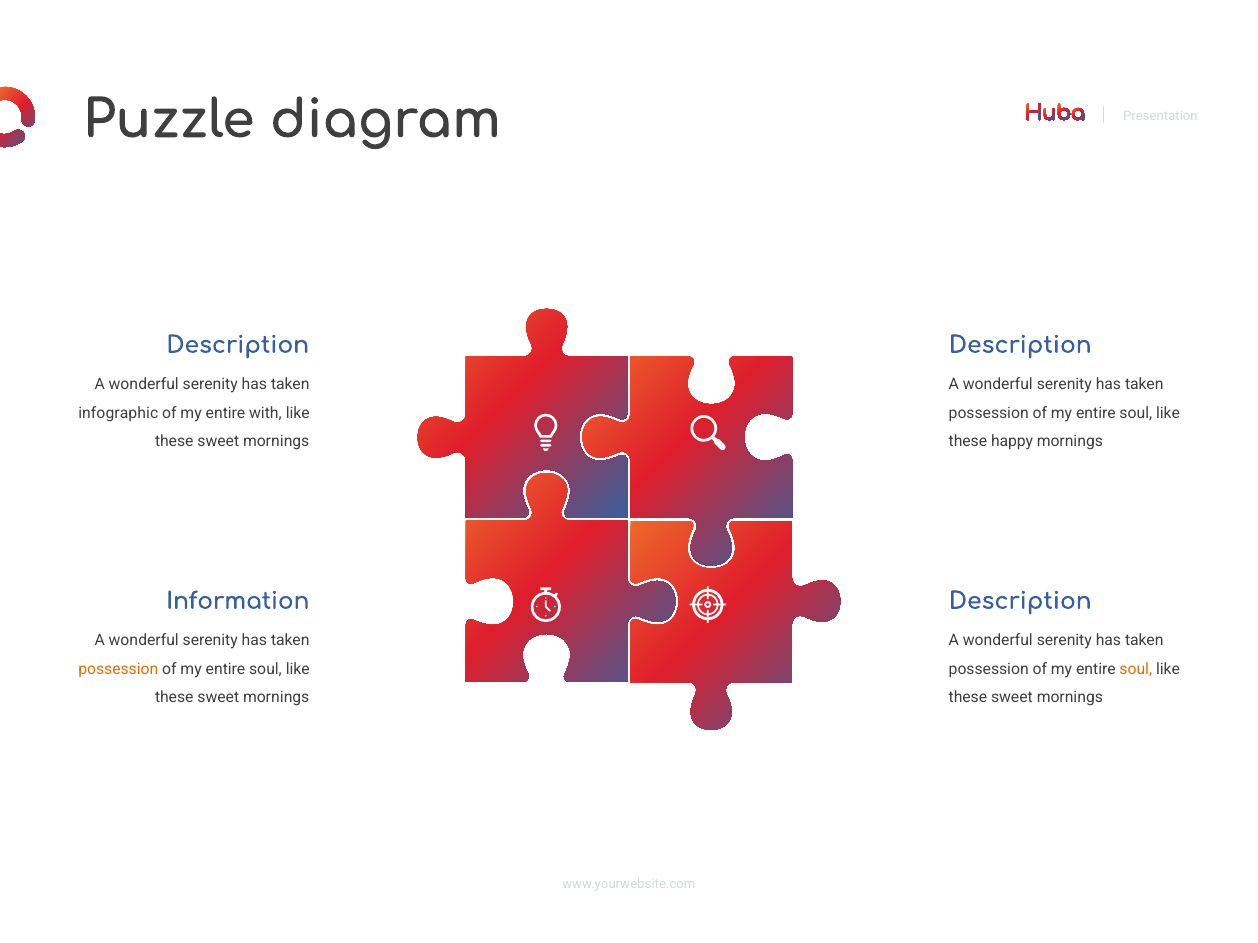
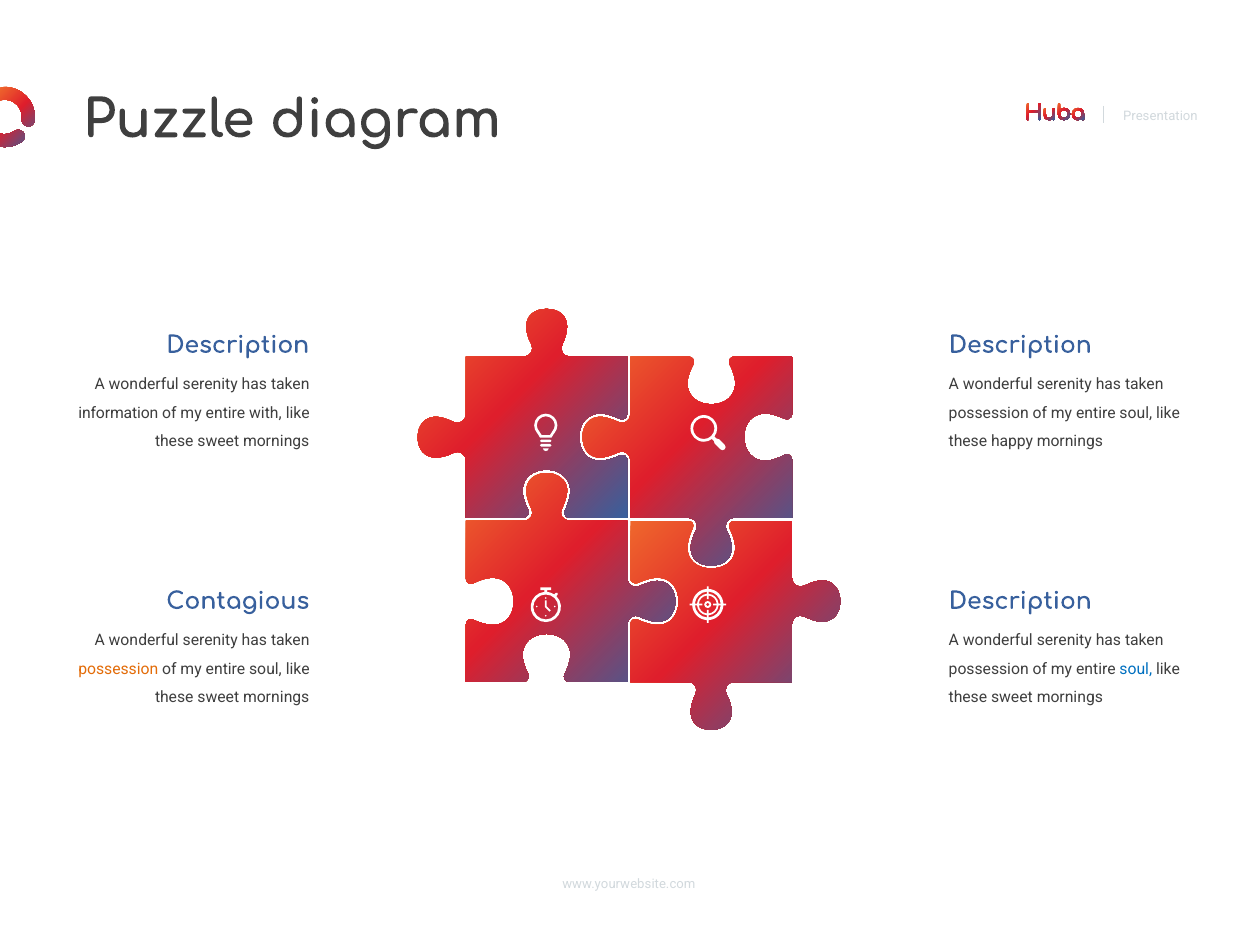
infographic: infographic -> information
Information: Information -> Contagious
soul at (1136, 669) colour: orange -> blue
